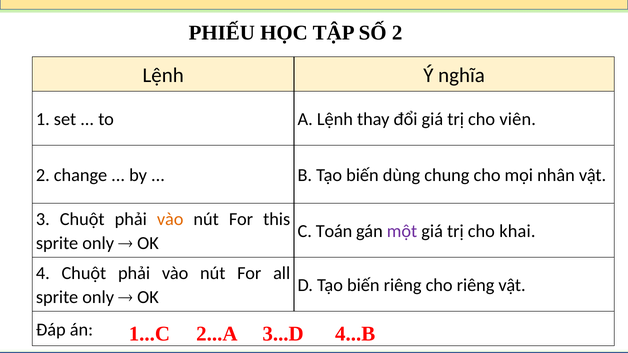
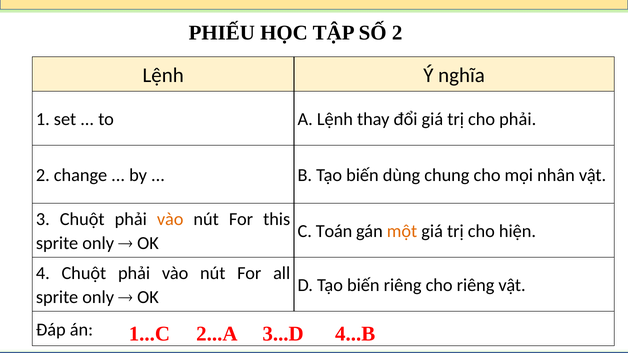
cho viên: viên -> phải
một colour: purple -> orange
khai: khai -> hiện
